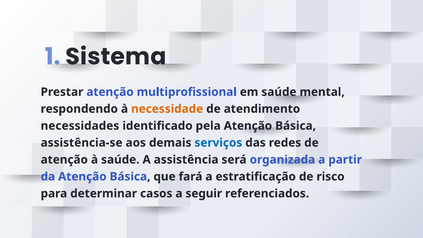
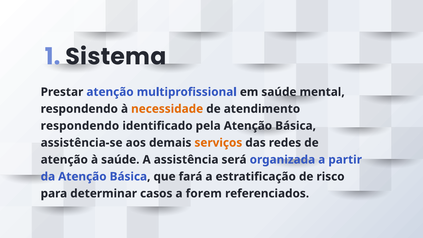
necessidades at (80, 126): necessidades -> respondendo
serviços colour: blue -> orange
seguir: seguir -> forem
